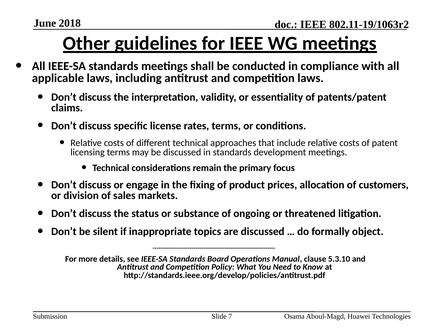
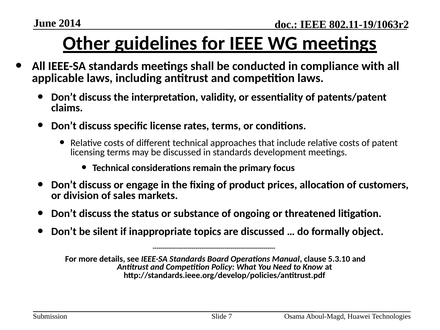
2018: 2018 -> 2014
